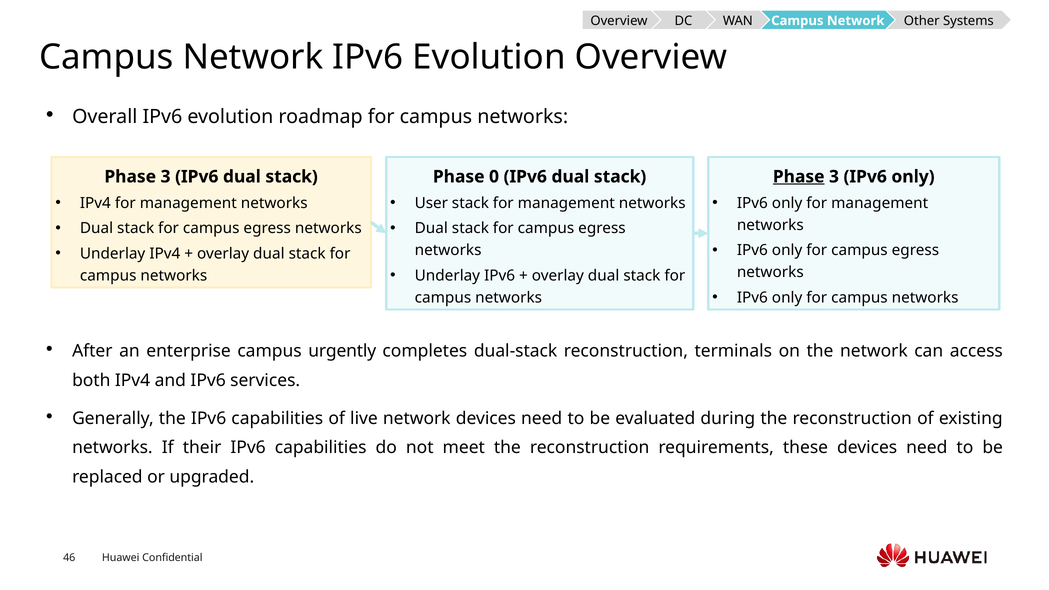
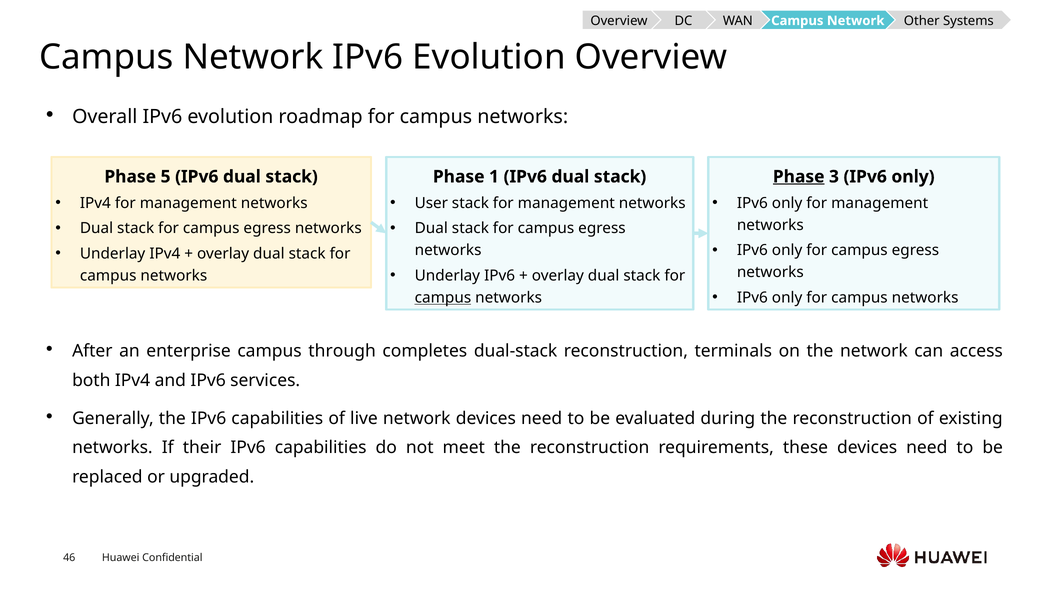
3 at (166, 177): 3 -> 5
0: 0 -> 1
campus at (443, 298) underline: none -> present
urgently: urgently -> through
